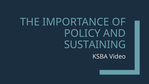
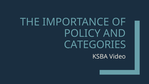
SUSTAINING: SUSTAINING -> CATEGORIES
